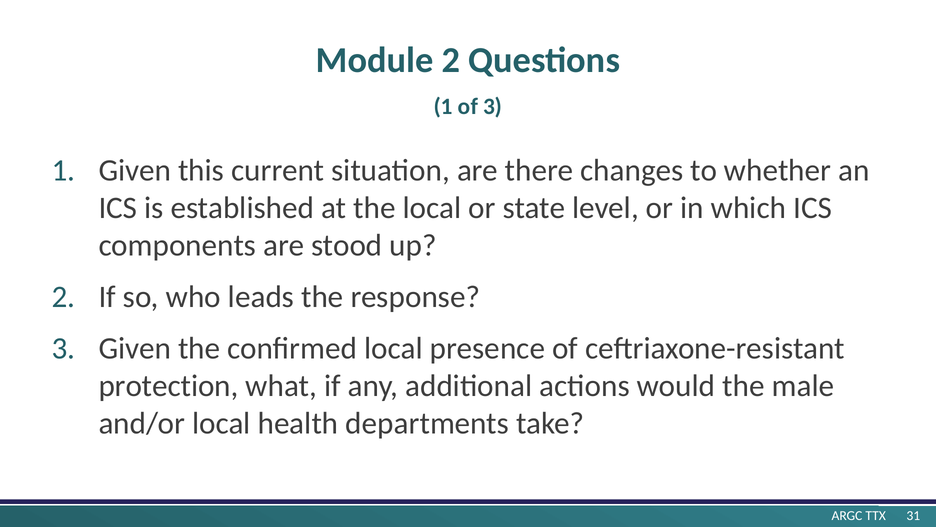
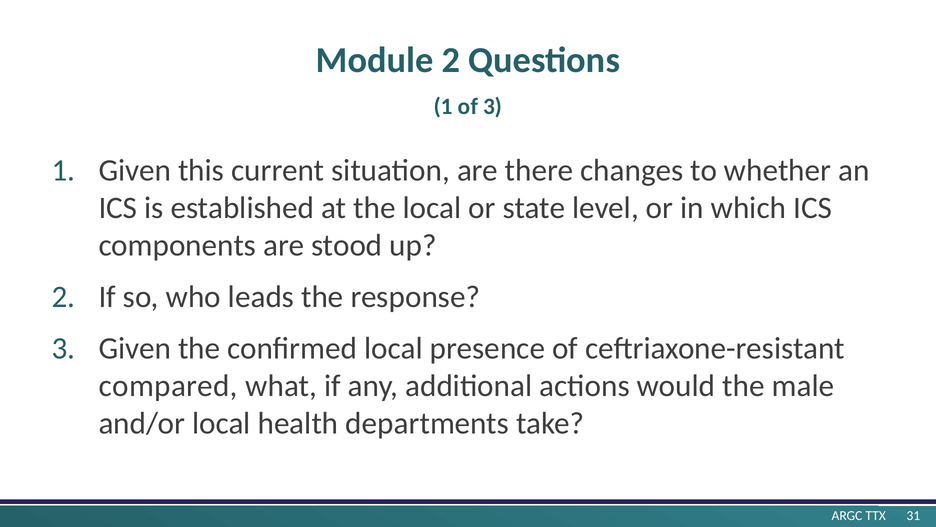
protection: protection -> compared
